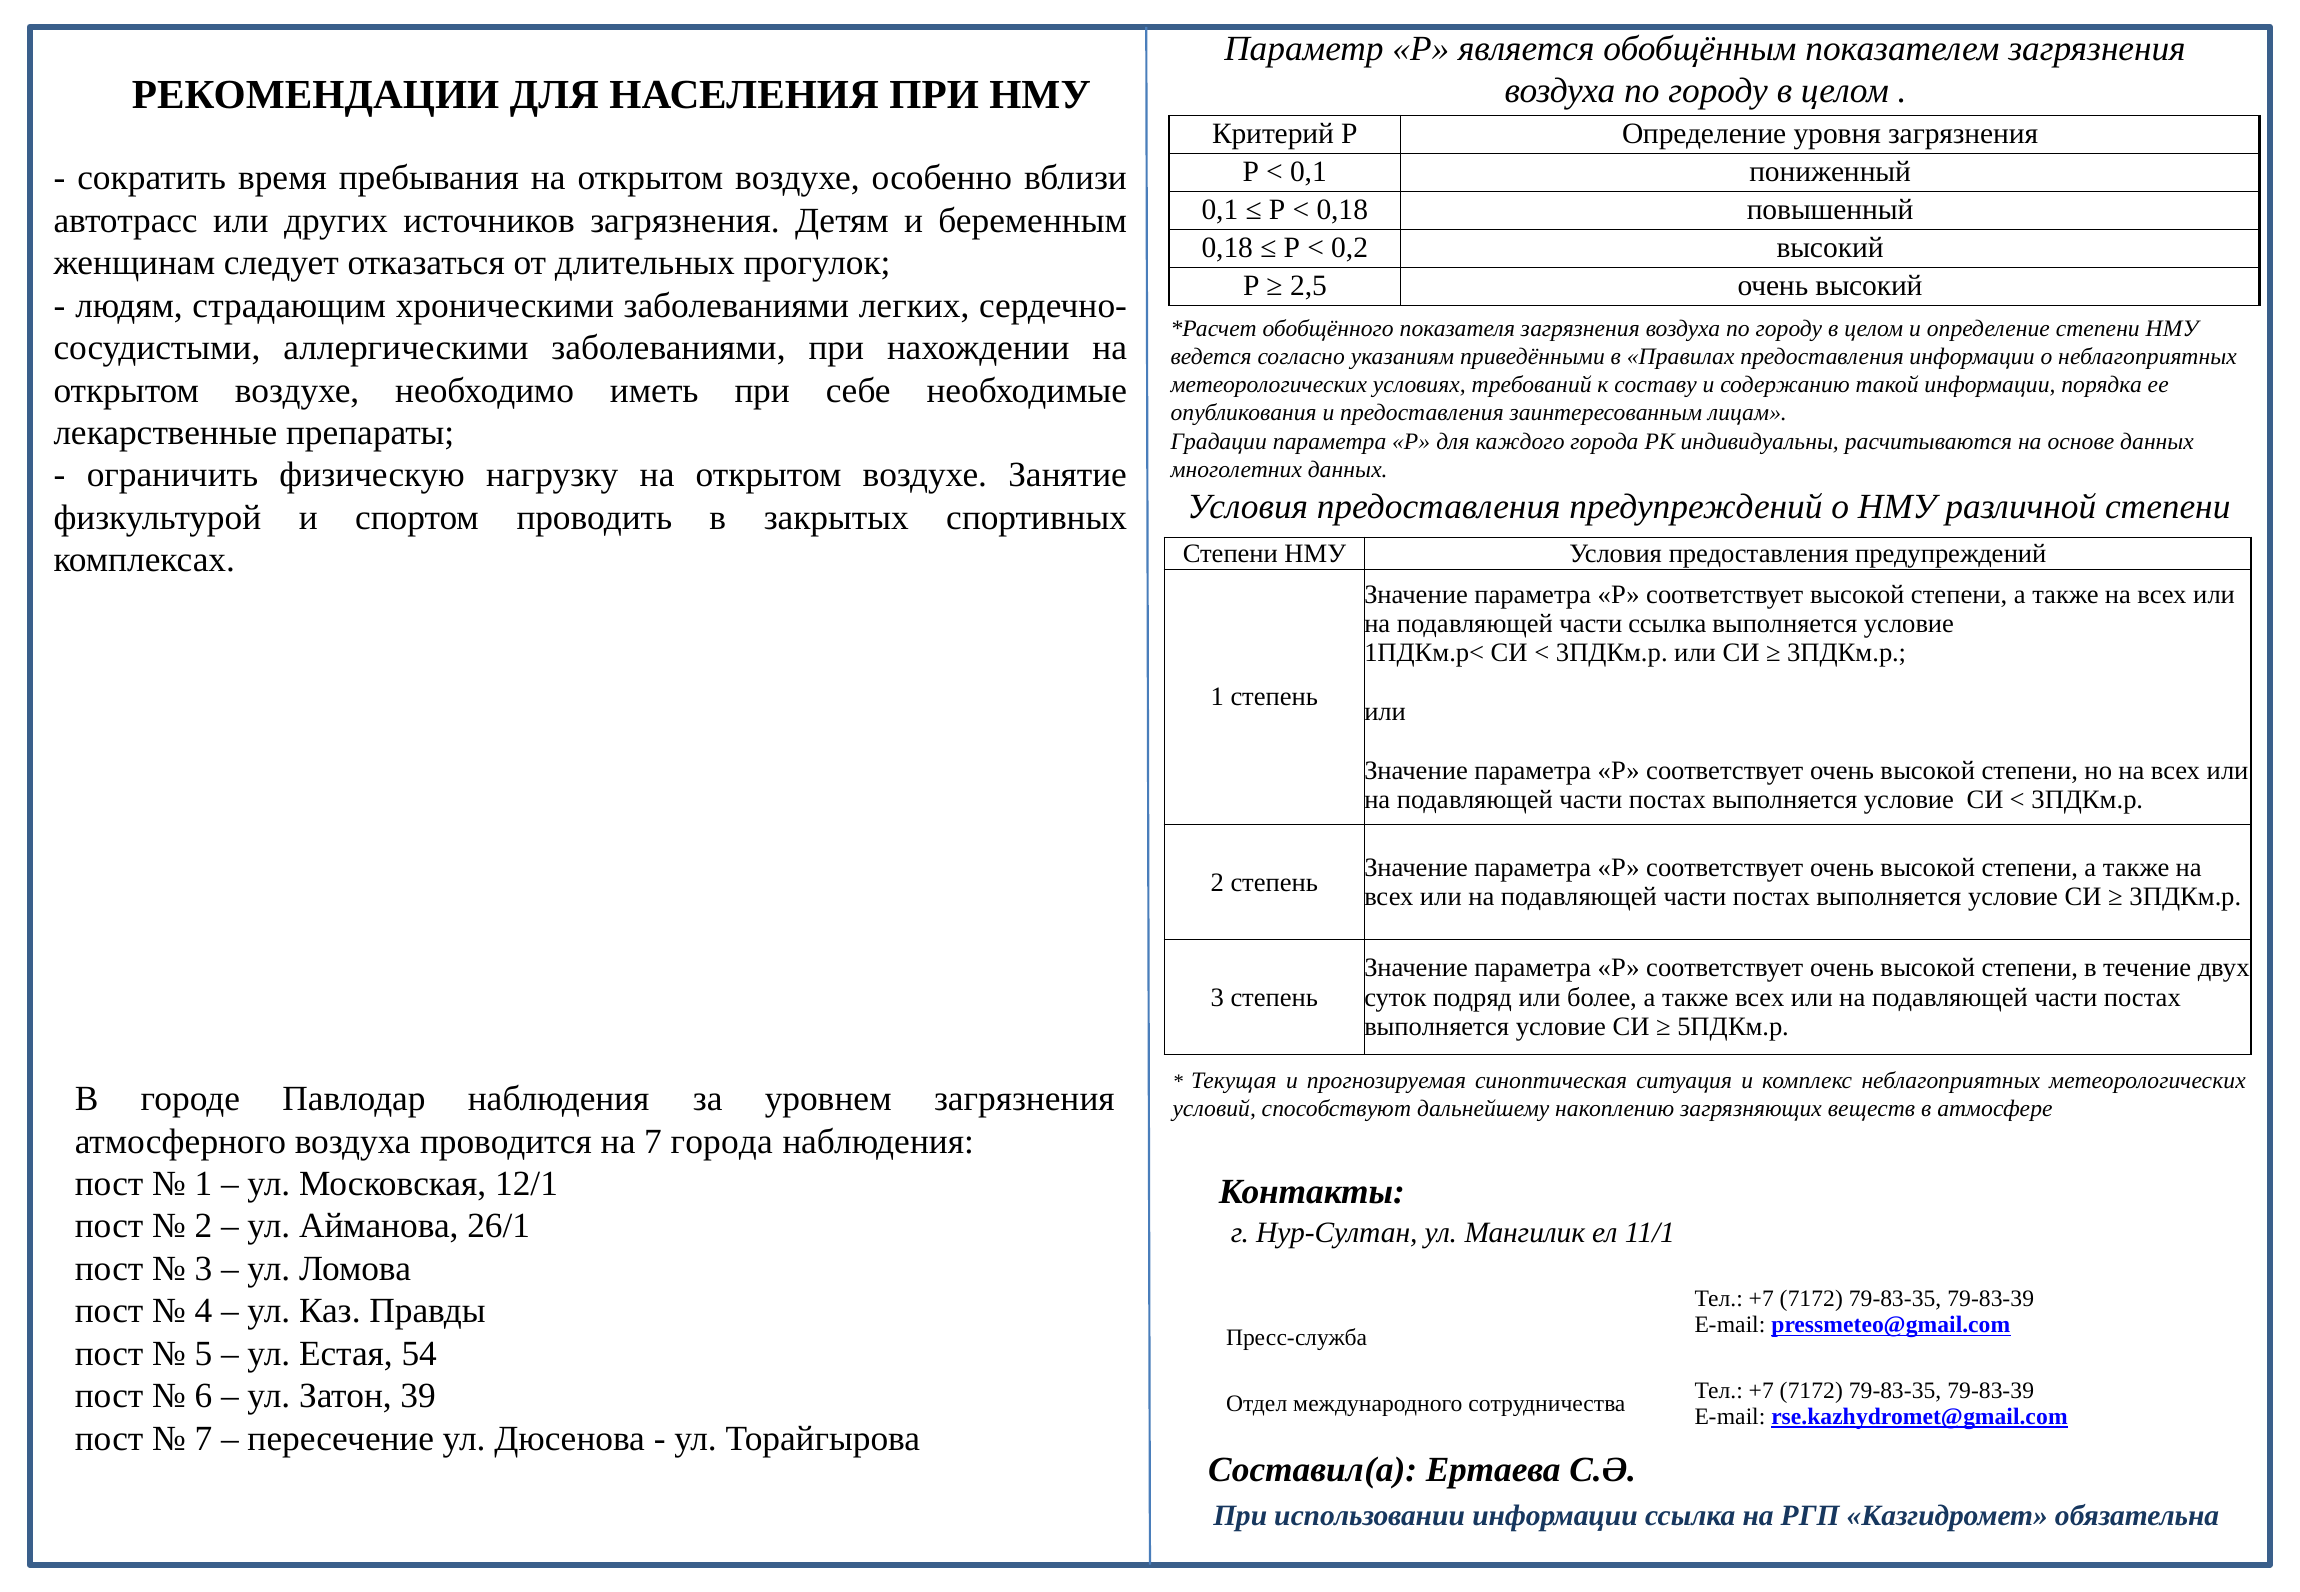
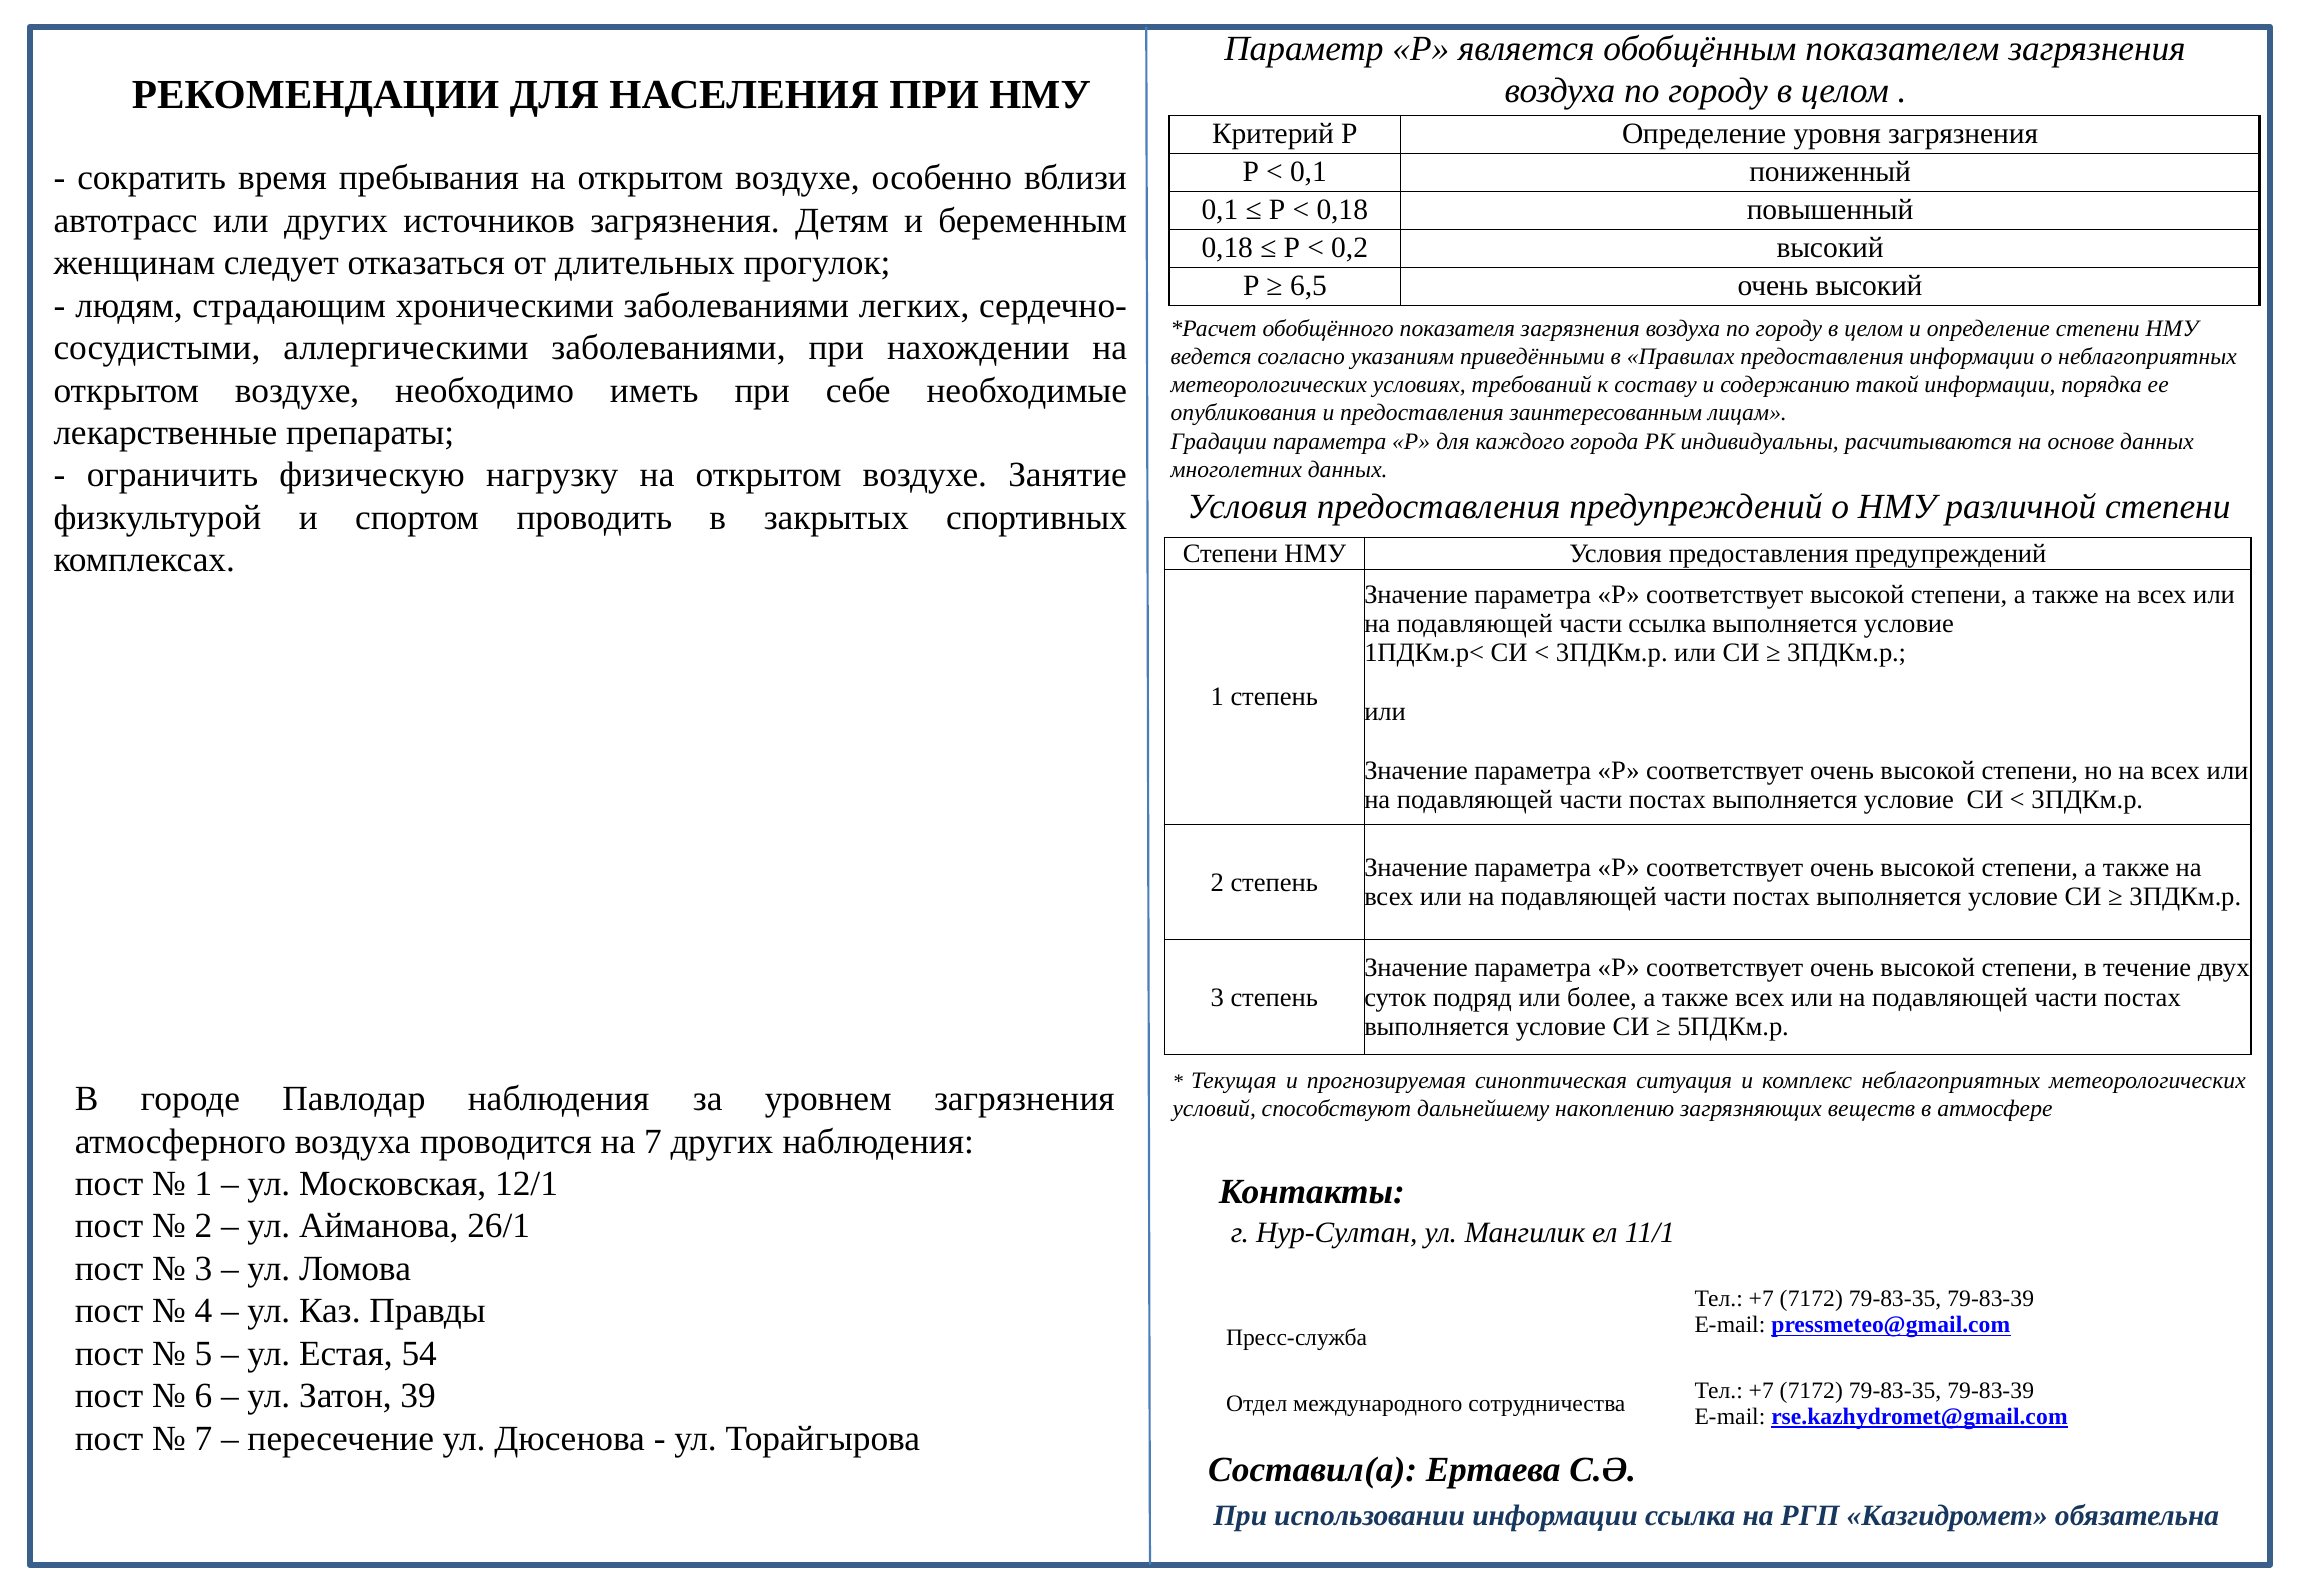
2,5: 2,5 -> 6,5
7 города: города -> других
